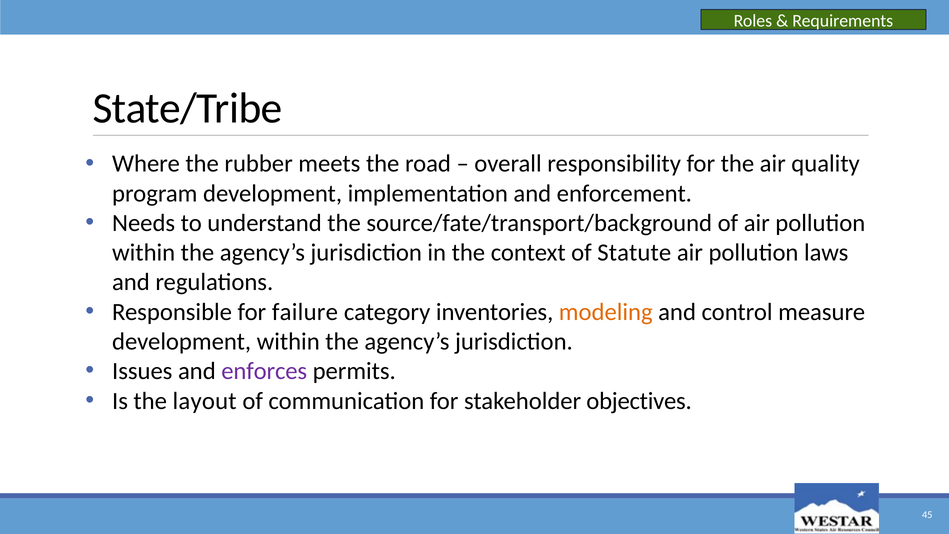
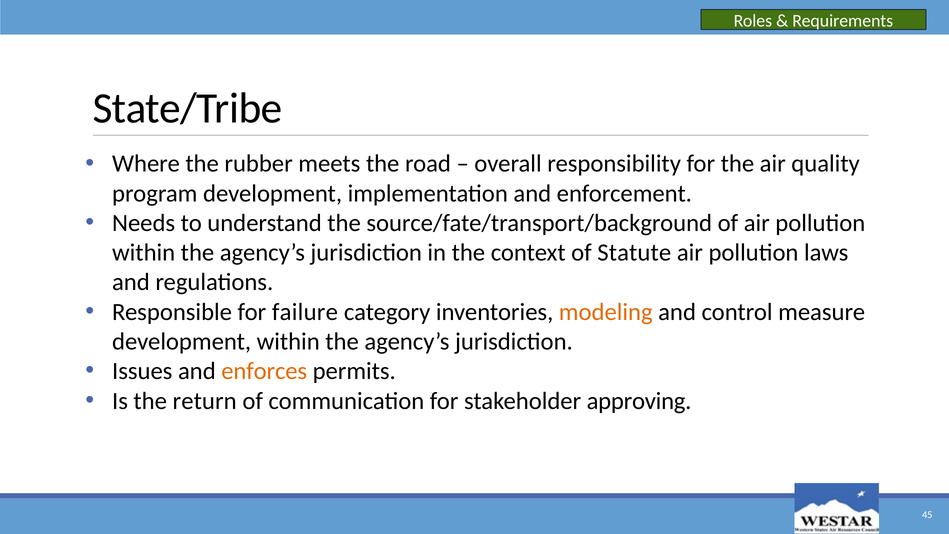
enforces colour: purple -> orange
layout: layout -> return
objectives: objectives -> approving
